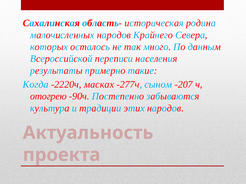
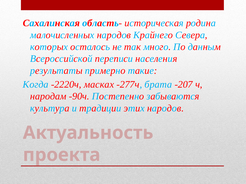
сыном: сыном -> брата
отогрею: отогрею -> народам
